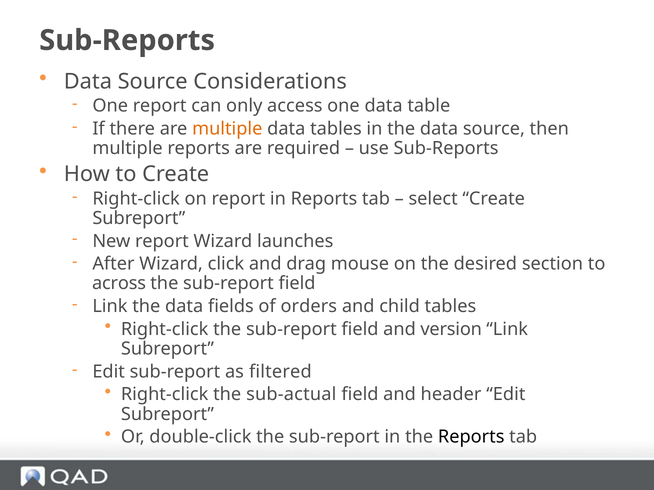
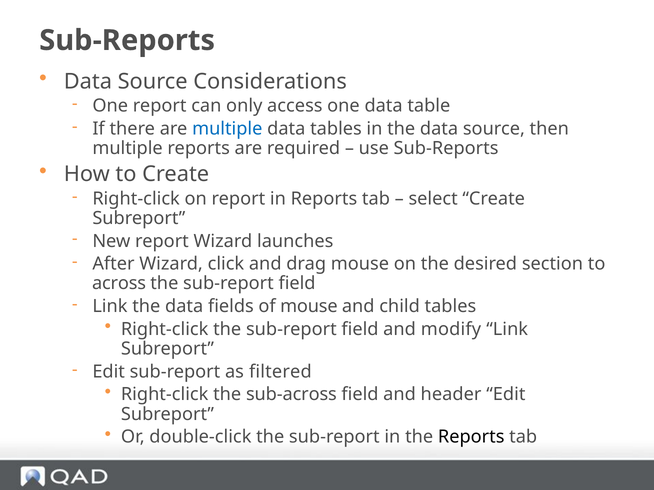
multiple at (227, 129) colour: orange -> blue
of orders: orders -> mouse
version: version -> modify
sub-actual: sub-actual -> sub-across
